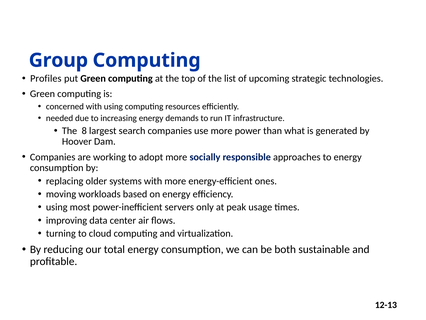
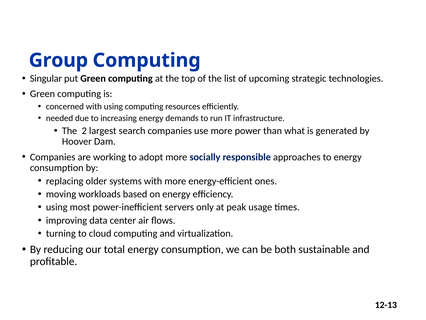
Profiles: Profiles -> Singular
8: 8 -> 2
